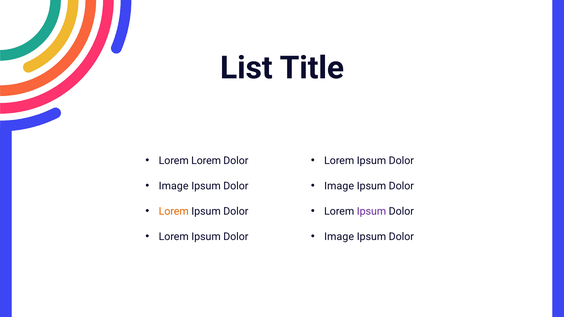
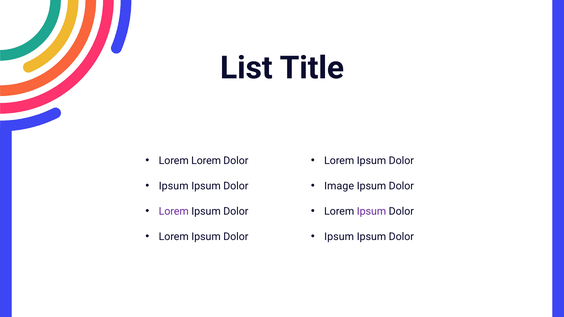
Image at (174, 186): Image -> Ipsum
Lorem at (174, 212) colour: orange -> purple
Image at (339, 237): Image -> Ipsum
